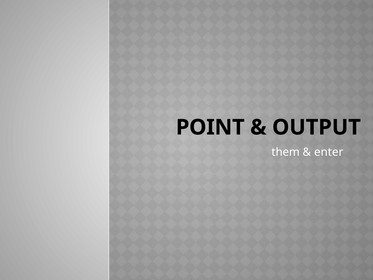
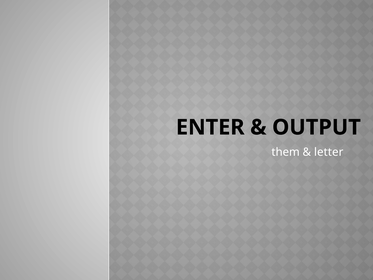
POINT: POINT -> ENTER
enter: enter -> letter
